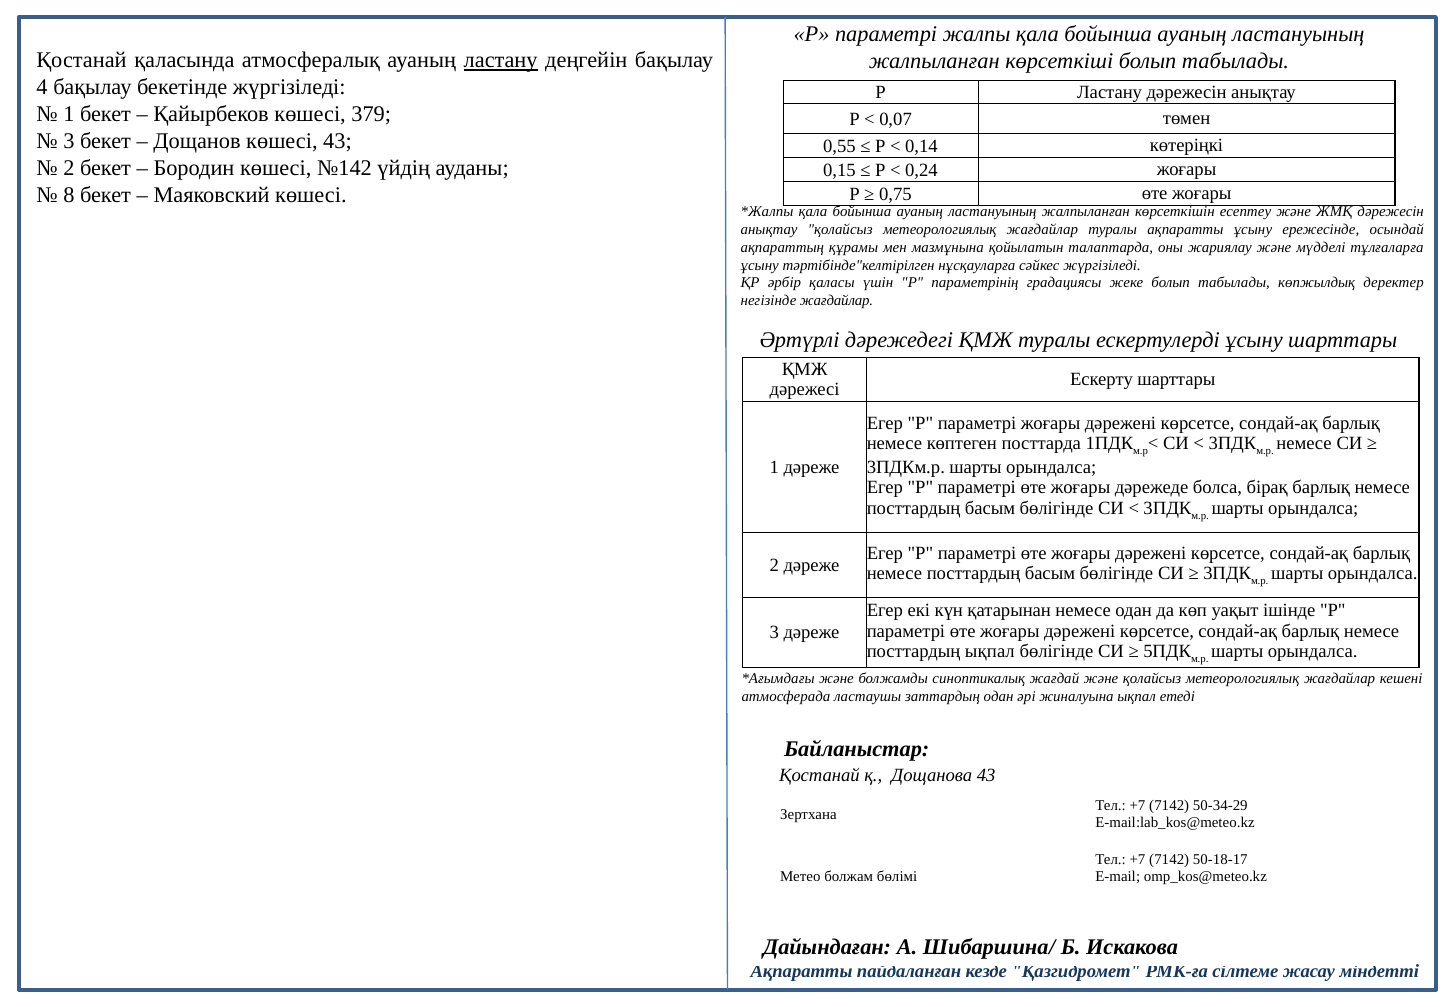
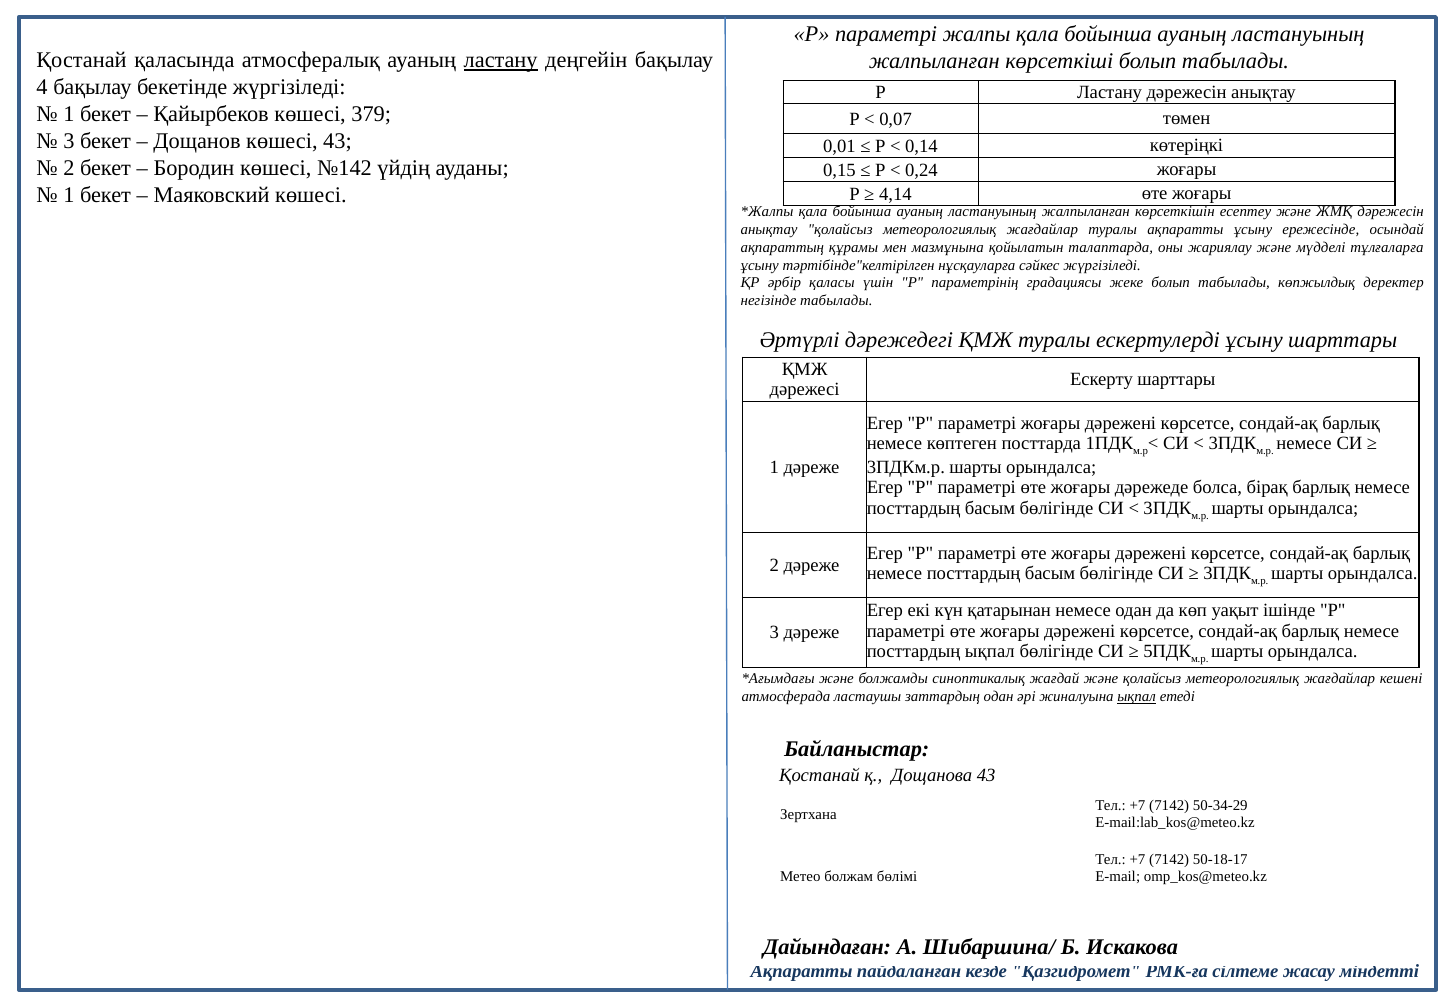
0,55: 0,55 -> 0,01
8 at (69, 195): 8 -> 1
0,75: 0,75 -> 4,14
негізінде жағдайлар: жағдайлар -> табылады
ықпал at (1137, 697) underline: none -> present
